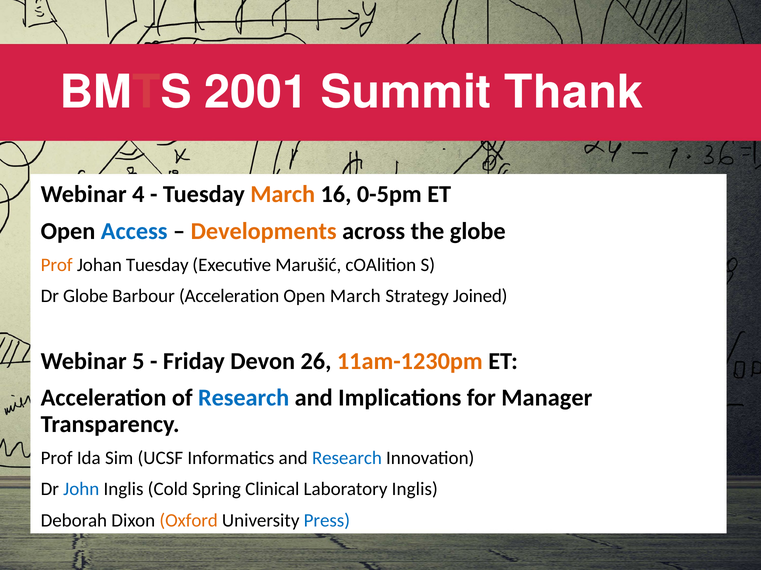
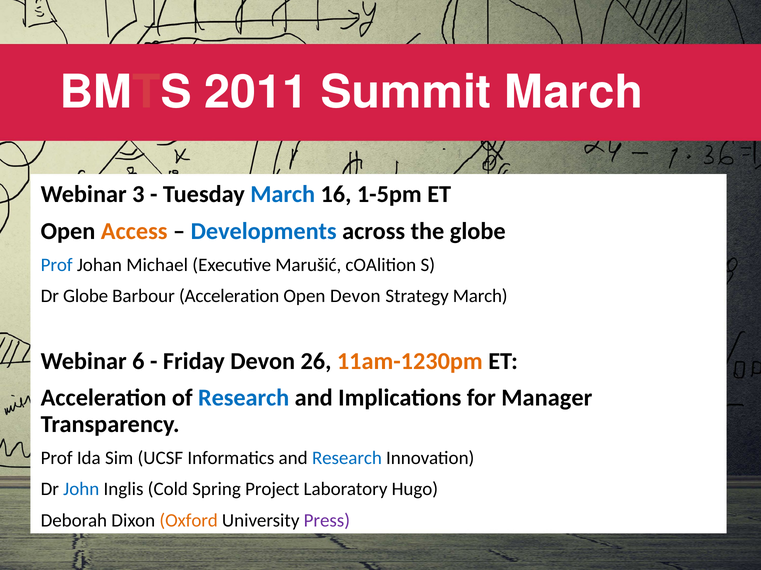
2001: 2001 -> 2011
Summit Thank: Thank -> March
4: 4 -> 3
March at (283, 195) colour: orange -> blue
0-5pm: 0-5pm -> 1-5pm
Access colour: blue -> orange
Developments colour: orange -> blue
Prof at (57, 265) colour: orange -> blue
Johan Tuesday: Tuesday -> Michael
Open March: March -> Devon
Strategy Joined: Joined -> March
5: 5 -> 6
Clinical: Clinical -> Project
Laboratory Inglis: Inglis -> Hugo
Press colour: blue -> purple
